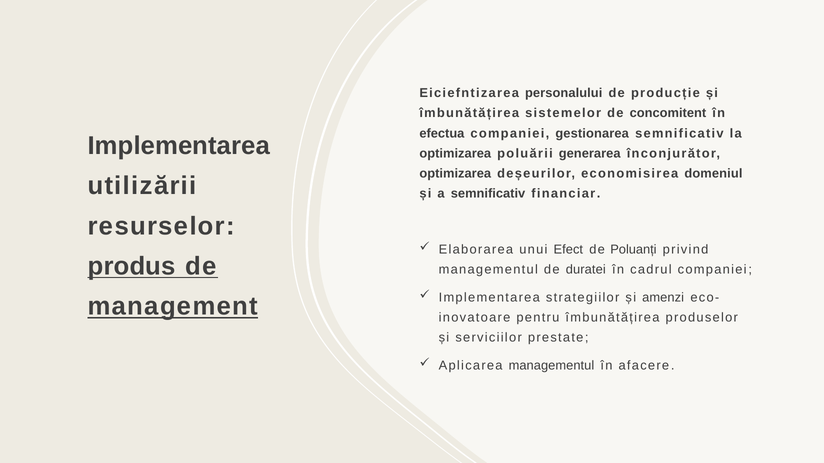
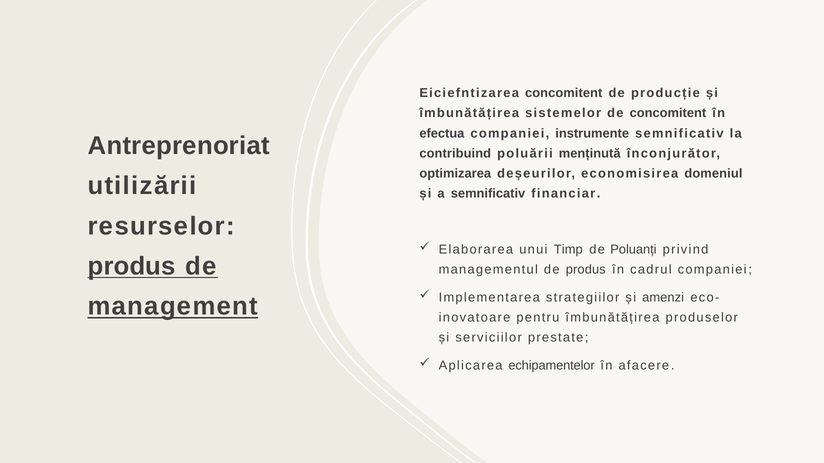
Eiciefntizarea personalului: personalului -> concomitent
gestionarea: gestionarea -> instrumente
Implementarea at (179, 146): Implementarea -> Antreprenoriat
optimizarea at (455, 153): optimizarea -> contribuind
generarea: generarea -> menținută
Efect: Efect -> Timp
de duratei: duratei -> produs
Aplicarea managementul: managementul -> echipamentelor
